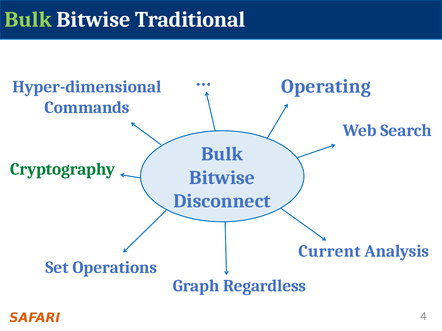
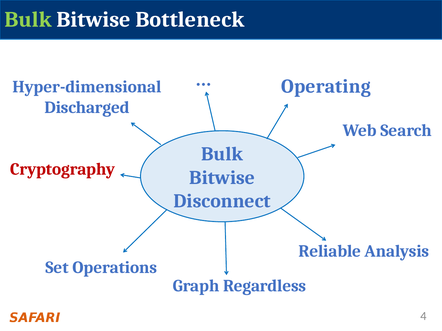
Traditional: Traditional -> Bottleneck
Commands: Commands -> Discharged
Cryptography colour: green -> red
Current: Current -> Reliable
